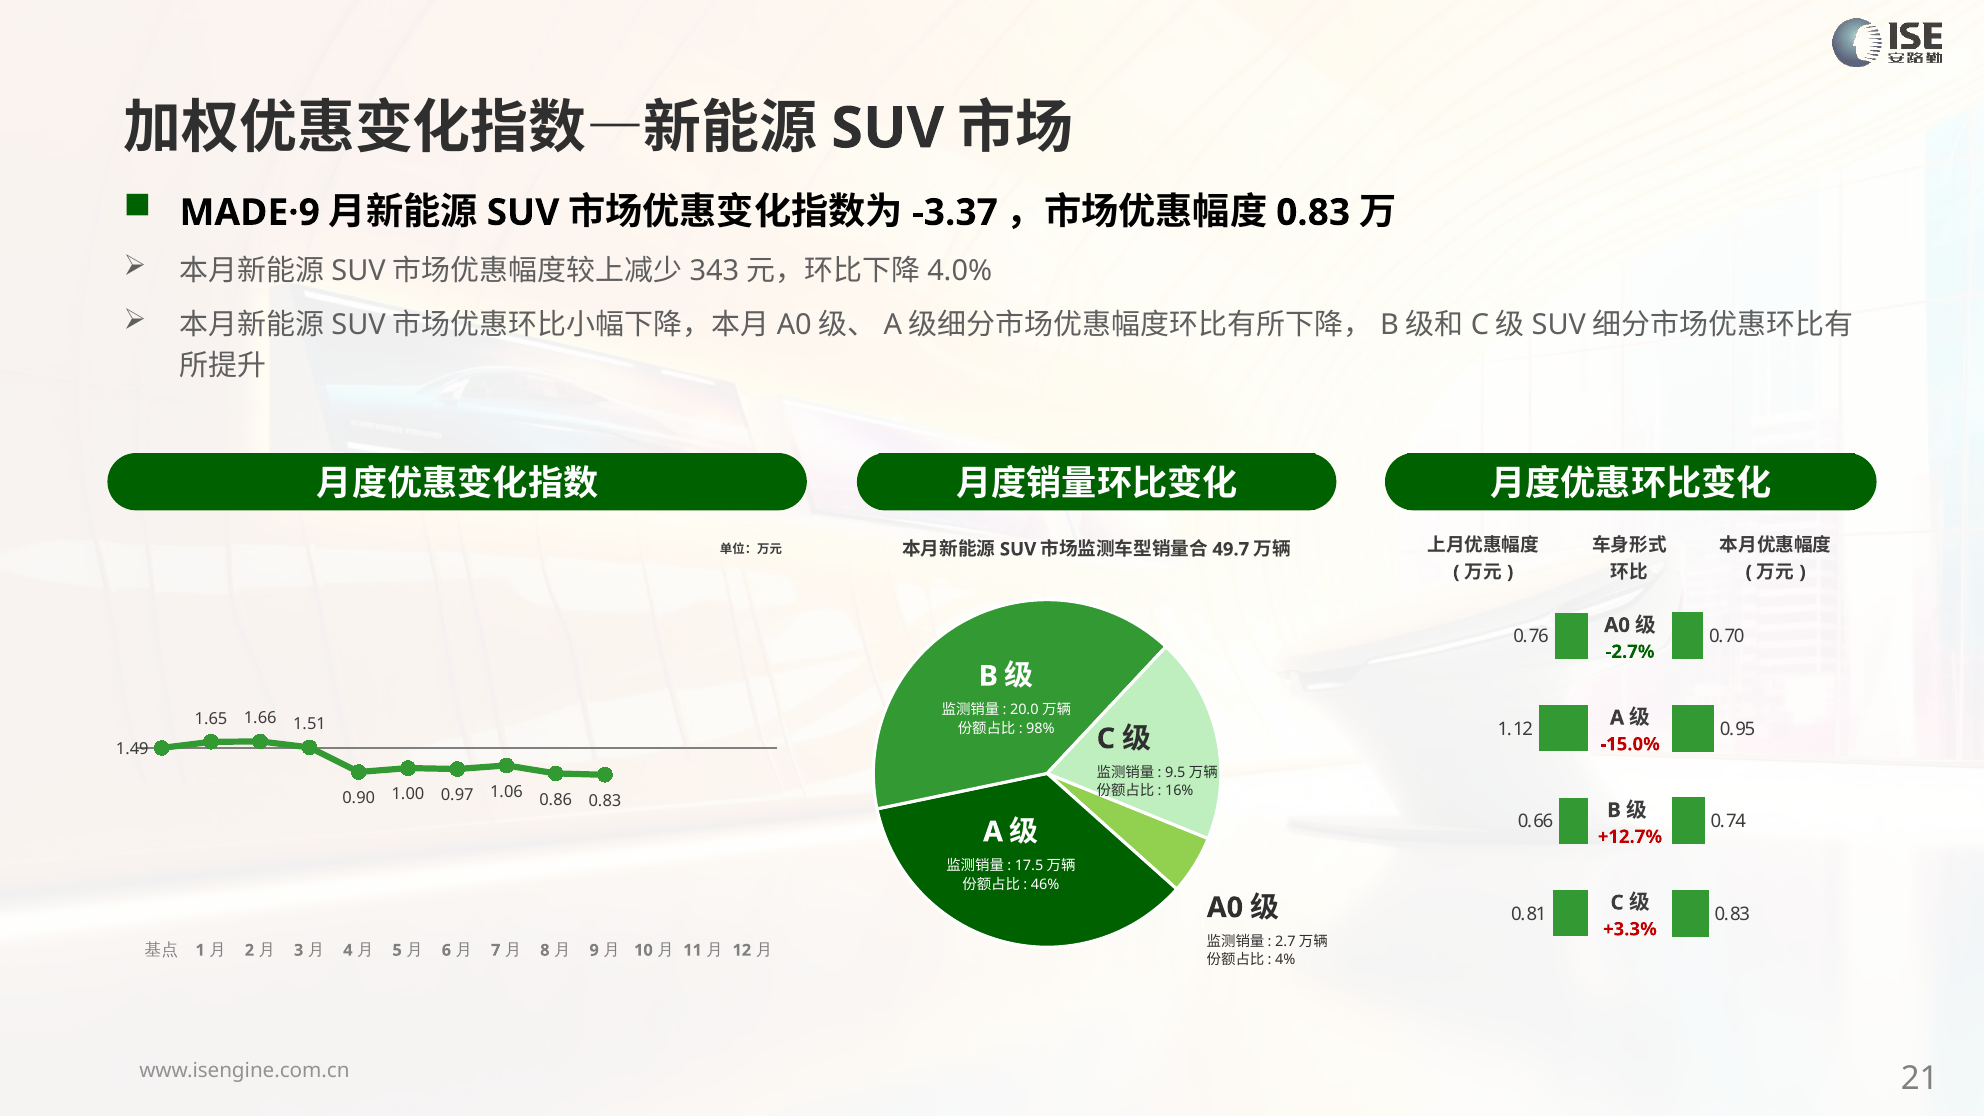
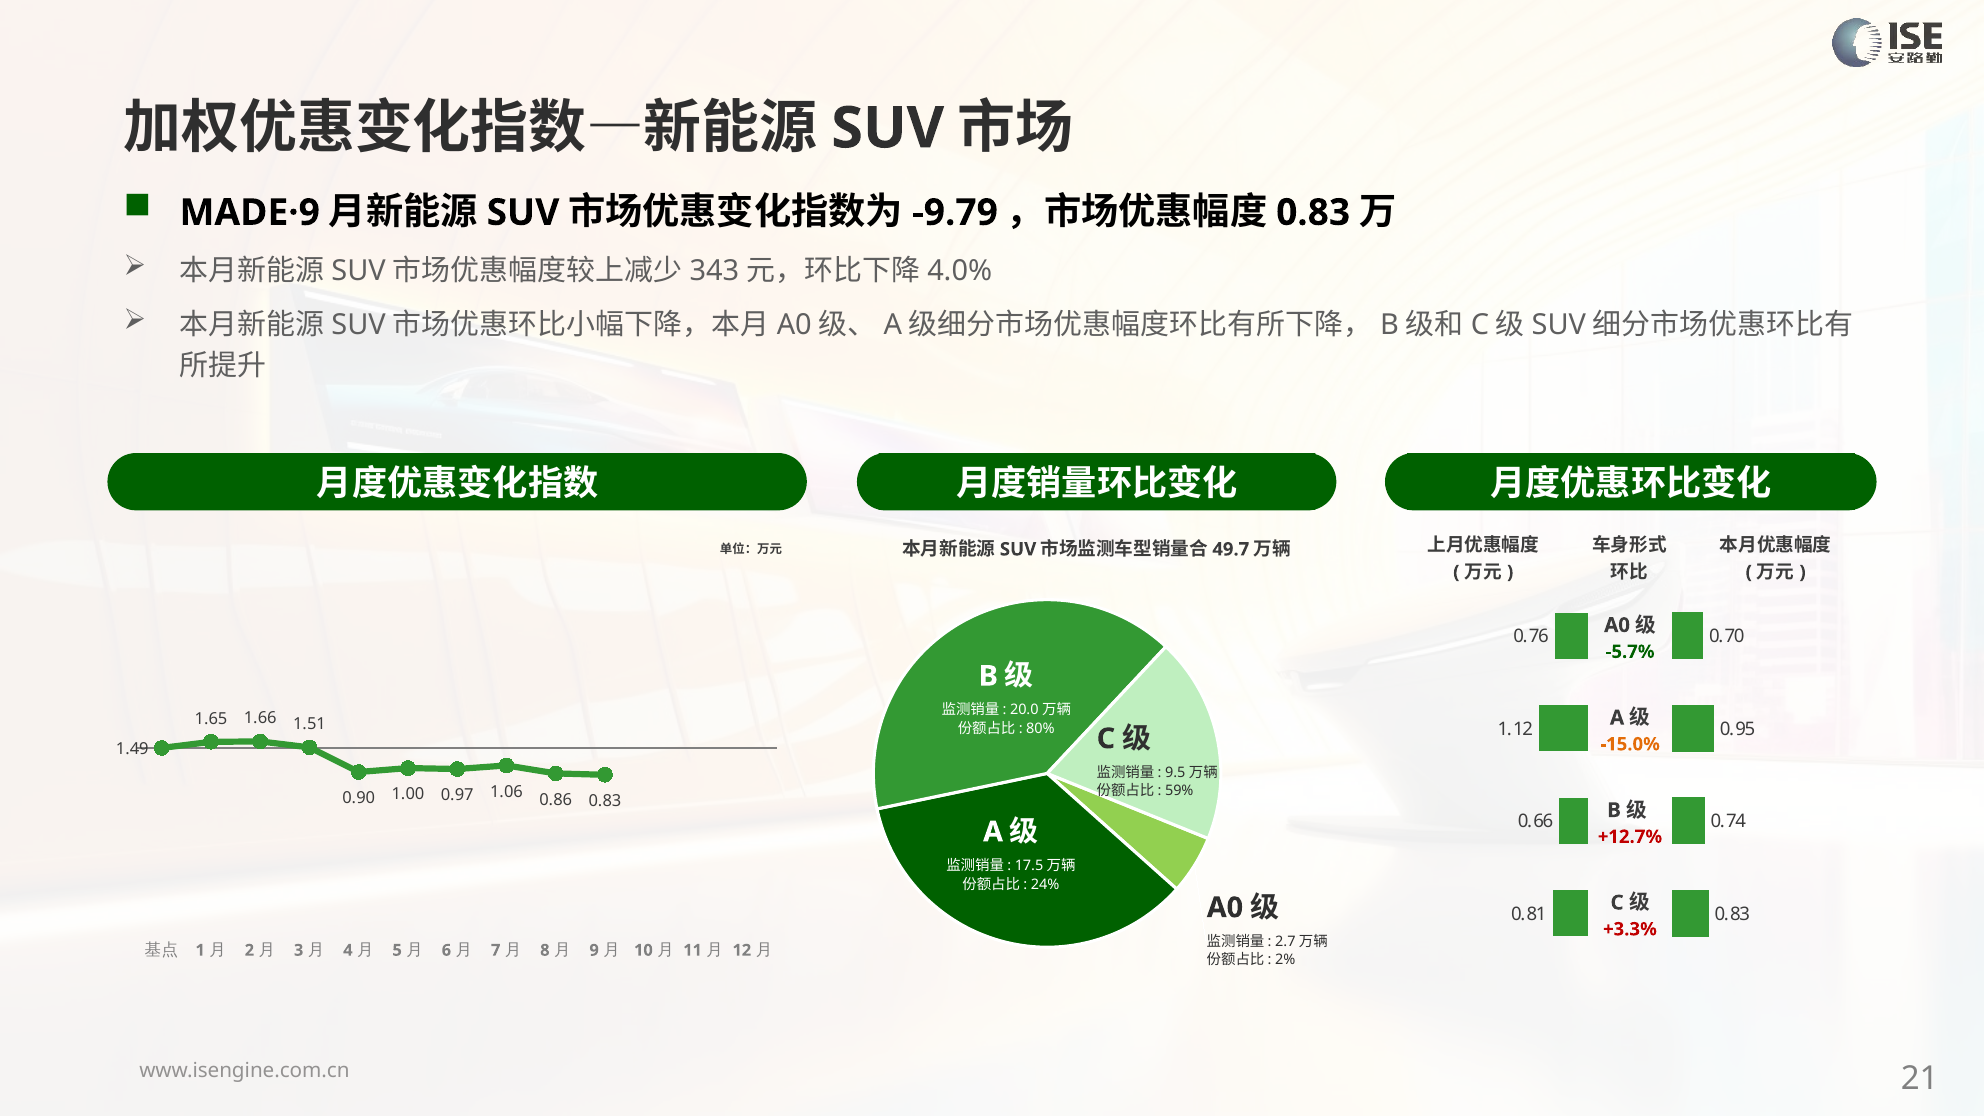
-3.37: -3.37 -> -9.79
-2.7%: -2.7% -> -5.7%
98%: 98% -> 80%
-15.0% colour: red -> orange
16%: 16% -> 59%
46%: 46% -> 24%
4%: 4% -> 2%
